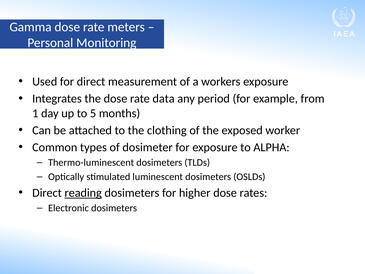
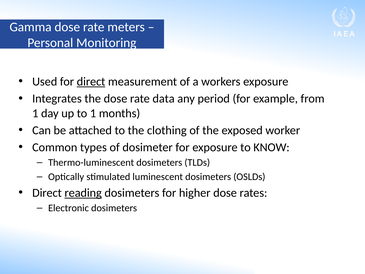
direct at (91, 82) underline: none -> present
to 5: 5 -> 1
ALPHA: ALPHA -> KNOW
